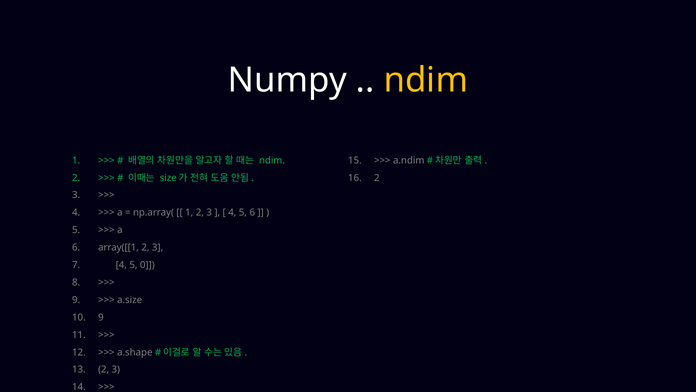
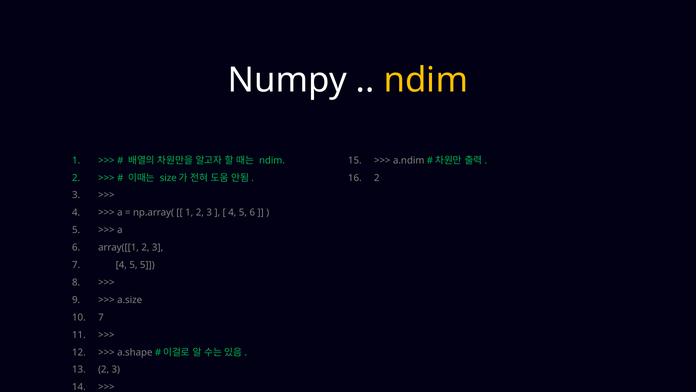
5 0: 0 -> 5
9 at (101, 317): 9 -> 7
